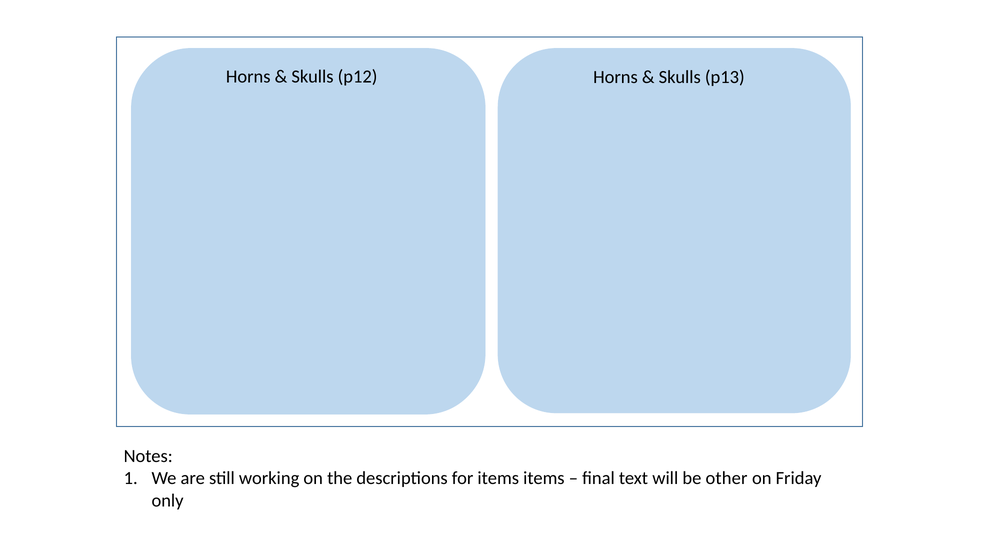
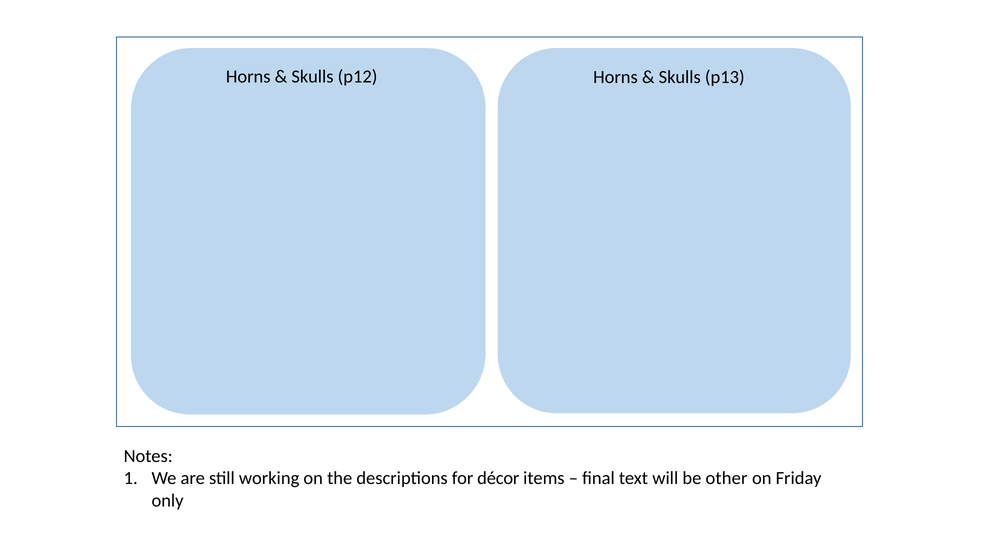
for items: items -> décor
